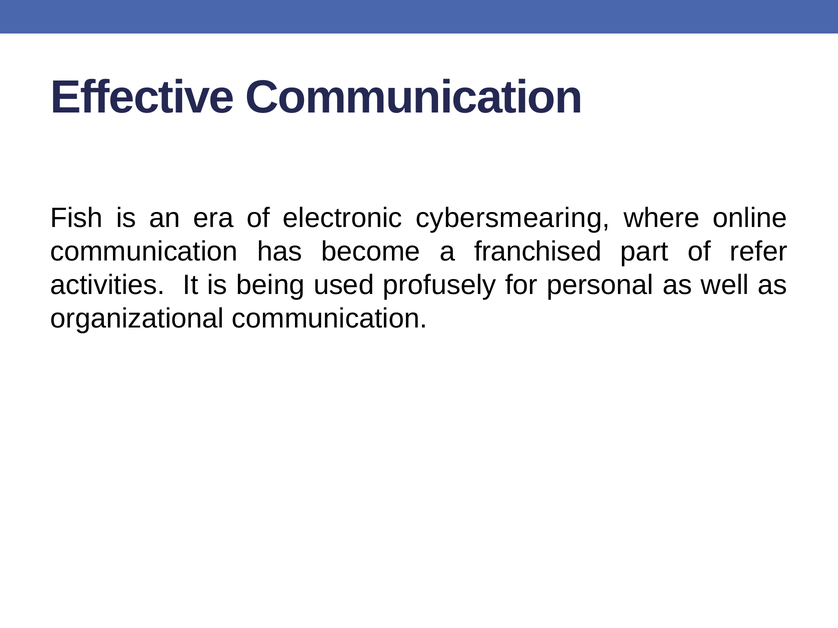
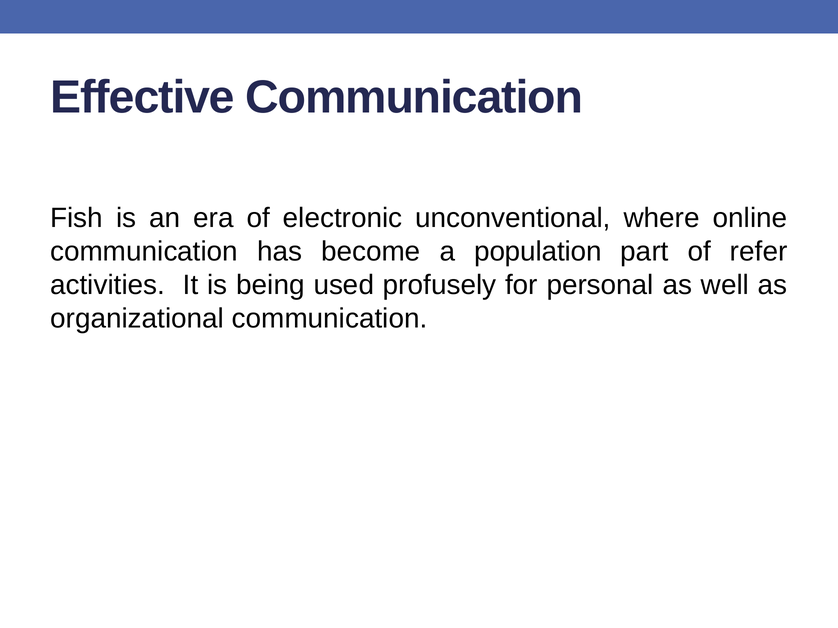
cybersmearing: cybersmearing -> unconventional
franchised: franchised -> population
